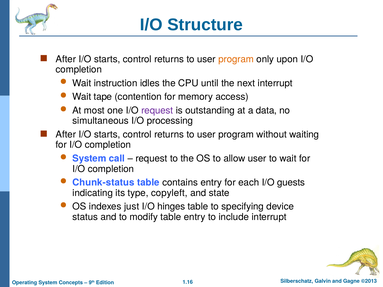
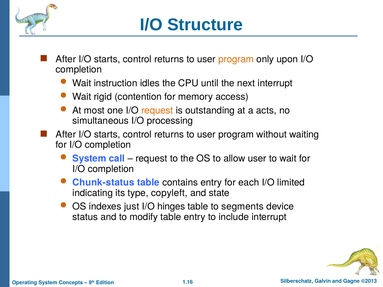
tape: tape -> rigid
request at (157, 111) colour: purple -> orange
data: data -> acts
guests: guests -> limited
specifying: specifying -> segments
